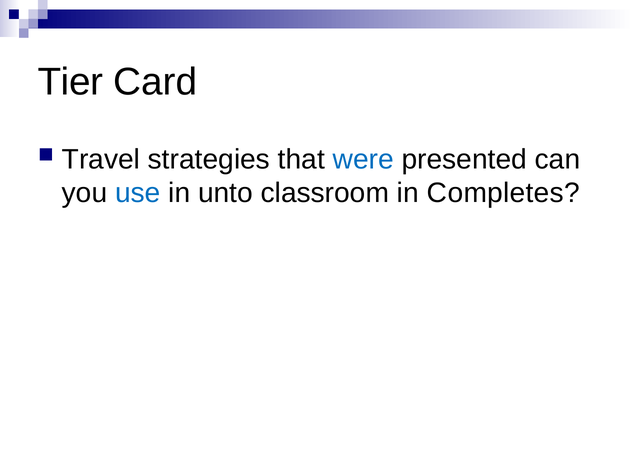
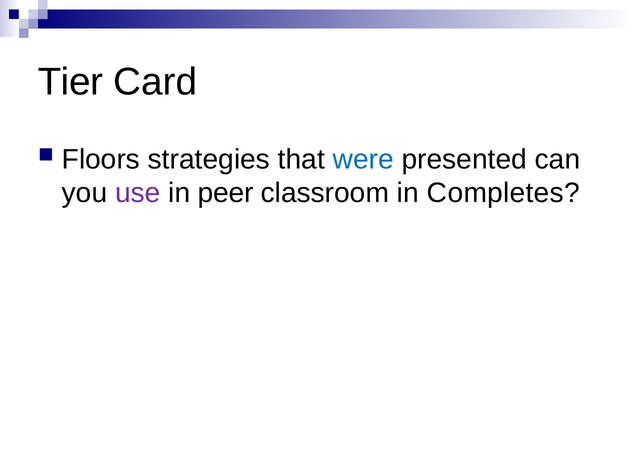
Travel: Travel -> Floors
use colour: blue -> purple
unto: unto -> peer
